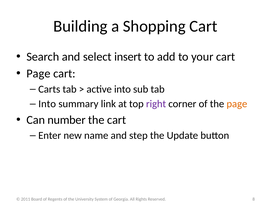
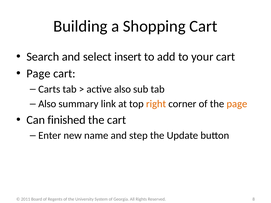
active into: into -> also
Into at (47, 104): Into -> Also
right colour: purple -> orange
number: number -> finished
